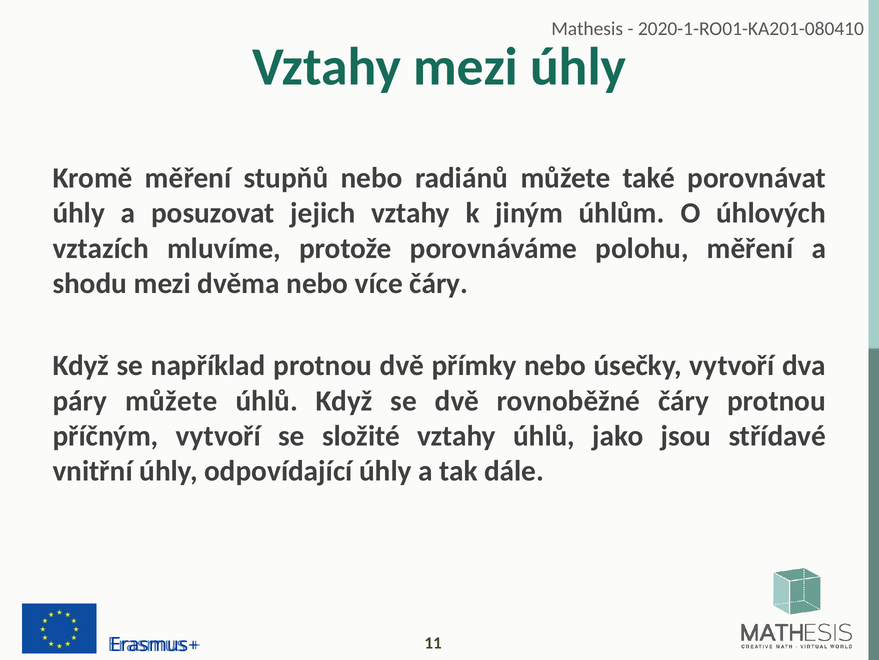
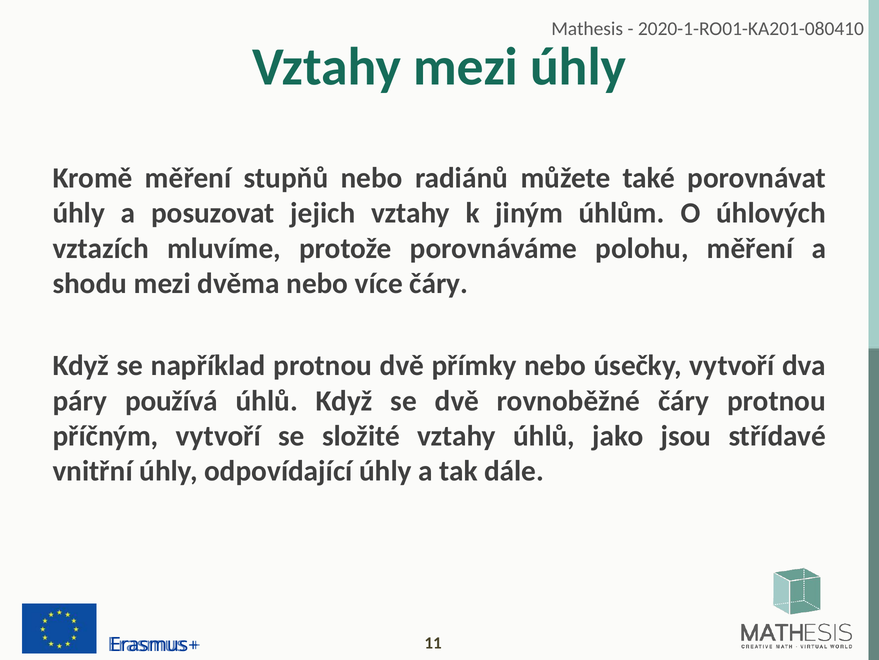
páry můžete: můžete -> používá
